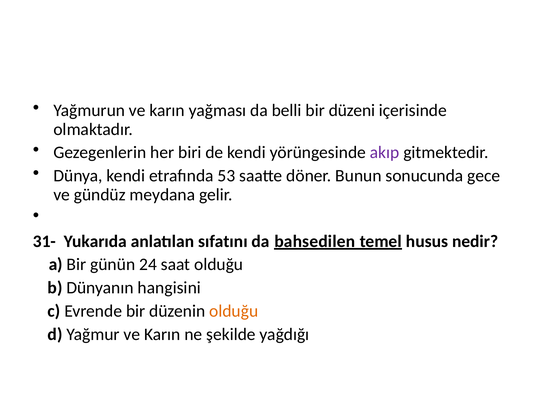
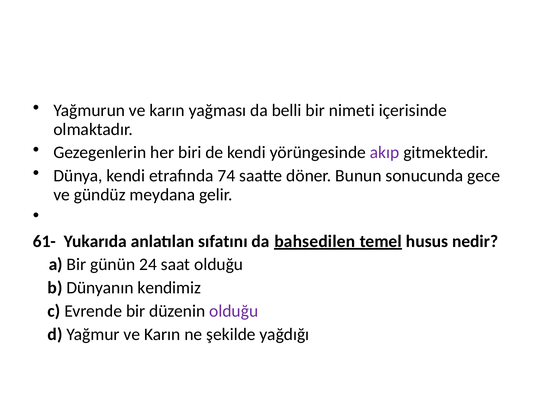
düzeni: düzeni -> nimeti
53: 53 -> 74
31-: 31- -> 61-
hangisini: hangisini -> kendimiz
olduğu at (234, 311) colour: orange -> purple
